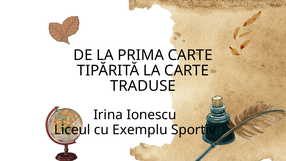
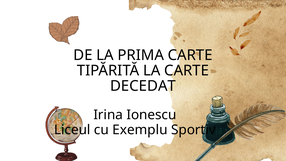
TRADUSE: TRADUSE -> DECEDAT
